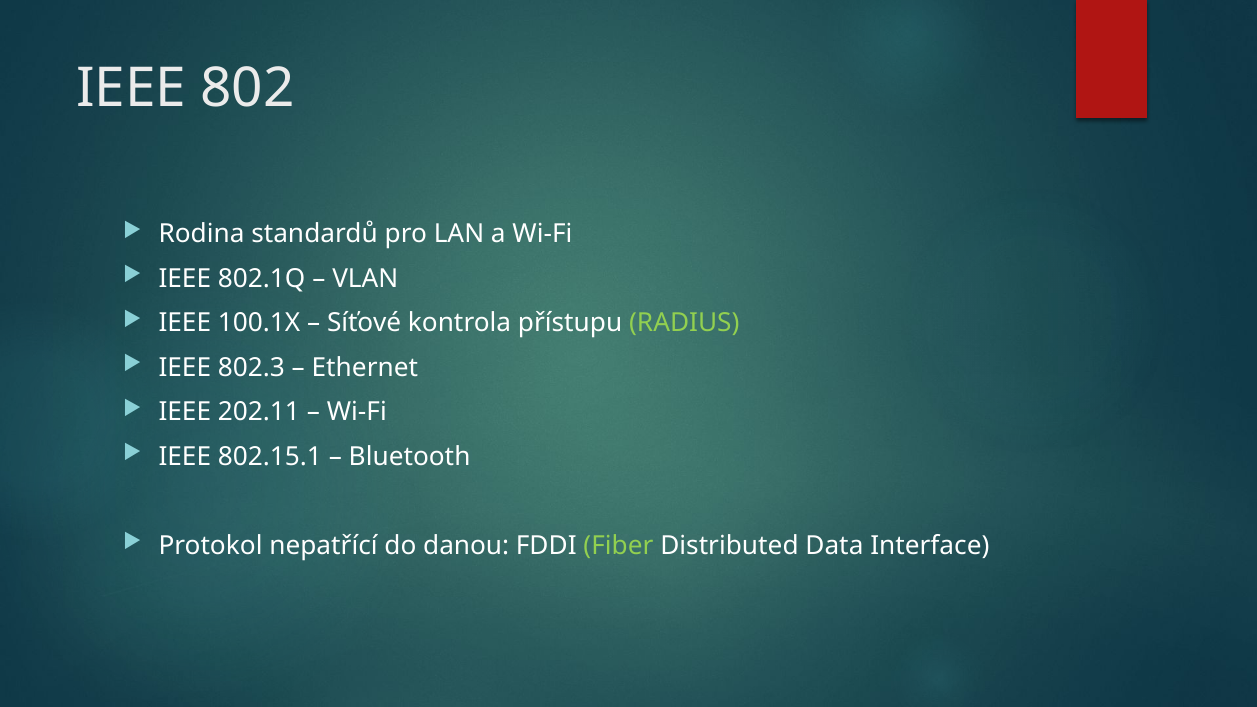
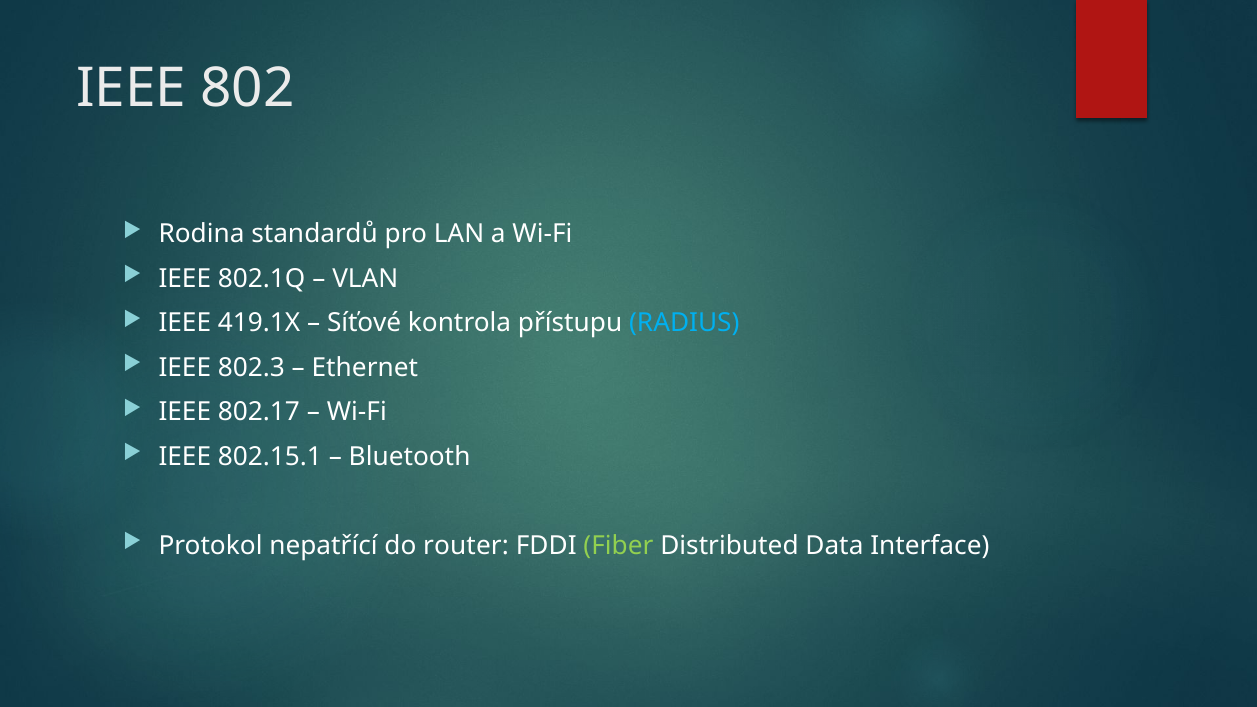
100.1X: 100.1X -> 419.1X
RADIUS colour: light green -> light blue
202.11: 202.11 -> 802.17
danou: danou -> router
